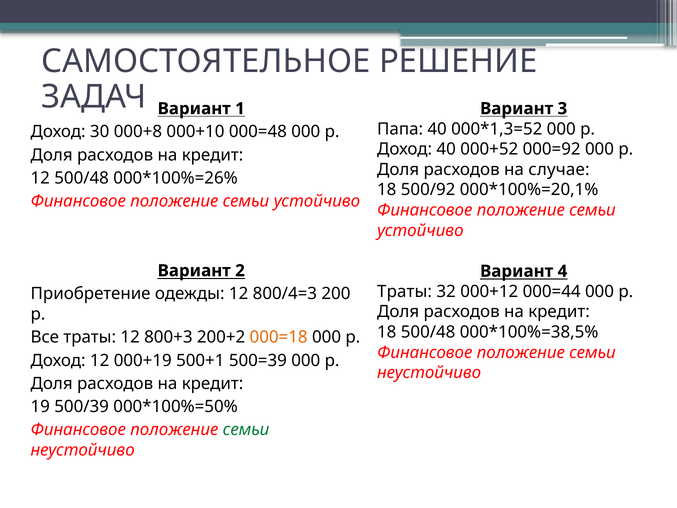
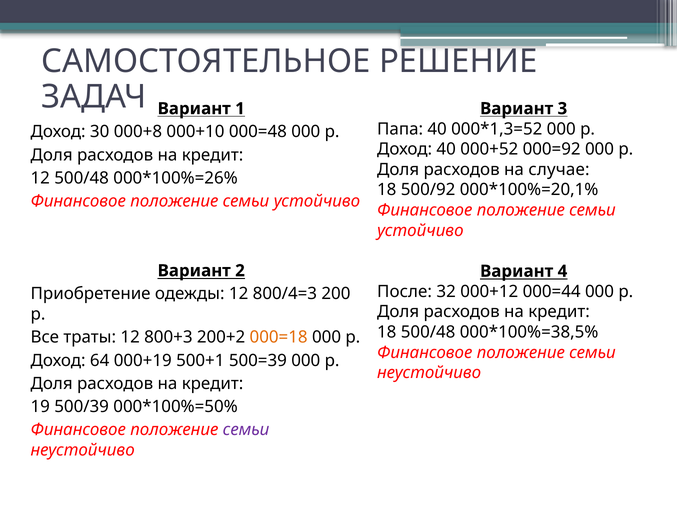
Траты at (405, 291): Траты -> После
Доход 12: 12 -> 64
семьи at (246, 430) colour: green -> purple
